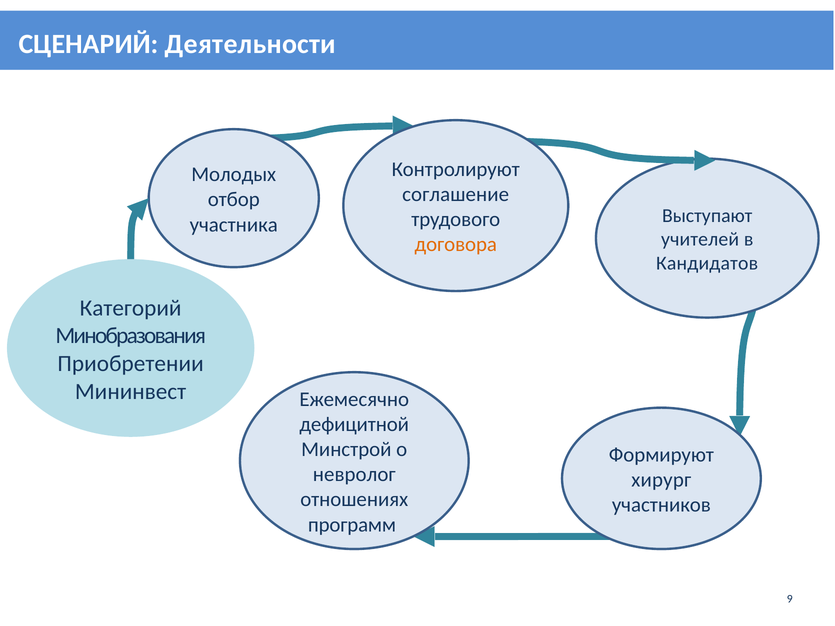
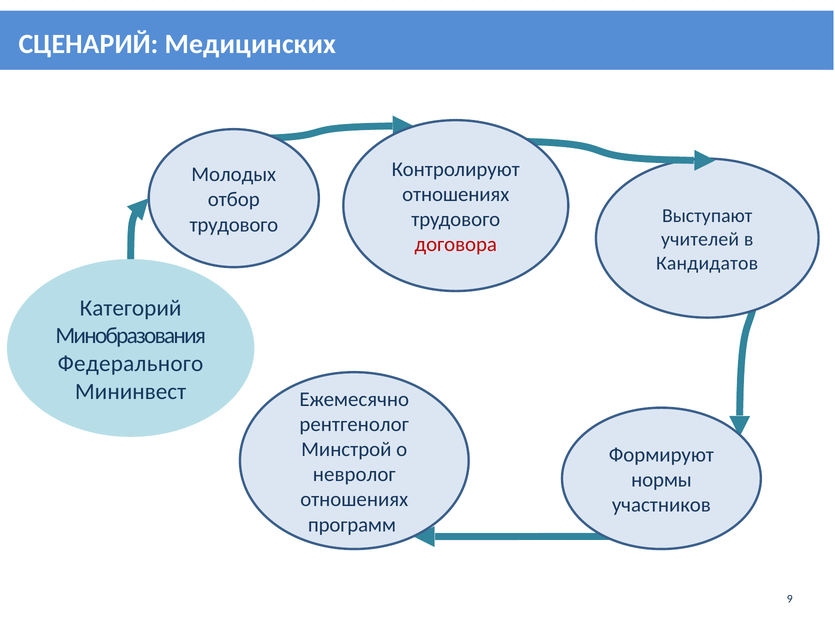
Деятельности: Деятельности -> Медицинских
соглашение at (456, 195): соглашение -> отношениях
участника at (234, 225): участника -> трудового
договора colour: orange -> red
Приобретении: Приобретении -> Федерального
дефицитной: дефицитной -> рентгенолог
хирург: хирург -> нормы
